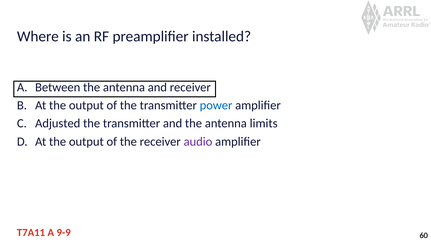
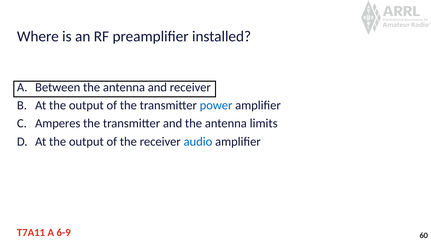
Adjusted: Adjusted -> Amperes
audio colour: purple -> blue
9-9: 9-9 -> 6-9
